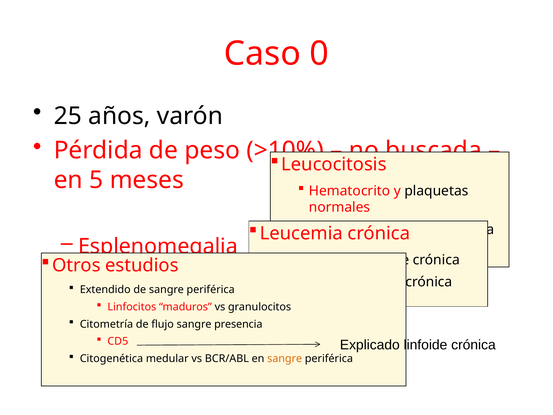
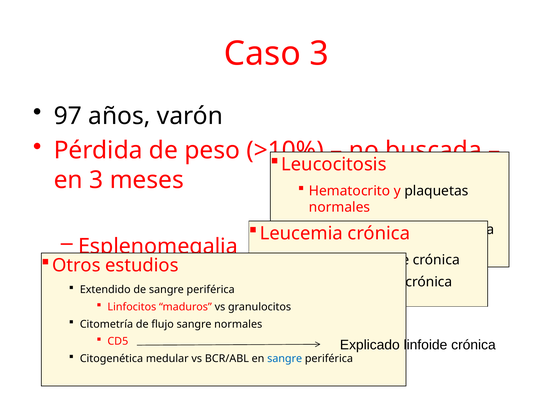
Caso 0: 0 -> 3
25: 25 -> 97
en 5: 5 -> 3
sangre presencia: presencia -> normales
sangre at (285, 358) colour: orange -> blue
